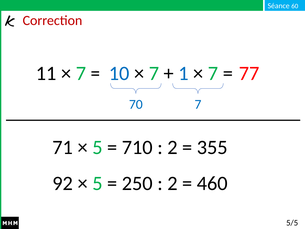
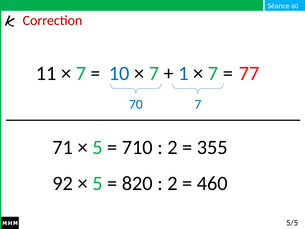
250: 250 -> 820
